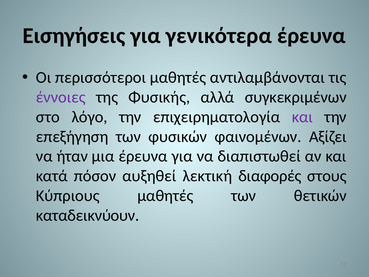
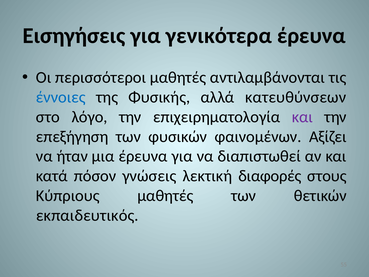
έννοιες colour: purple -> blue
συγκεκριμένων: συγκεκριμένων -> κατευθύνσεων
αυξηθεί: αυξηθεί -> γνώσεις
καταδεικνύουν: καταδεικνύουν -> εκπαιδευτικός
